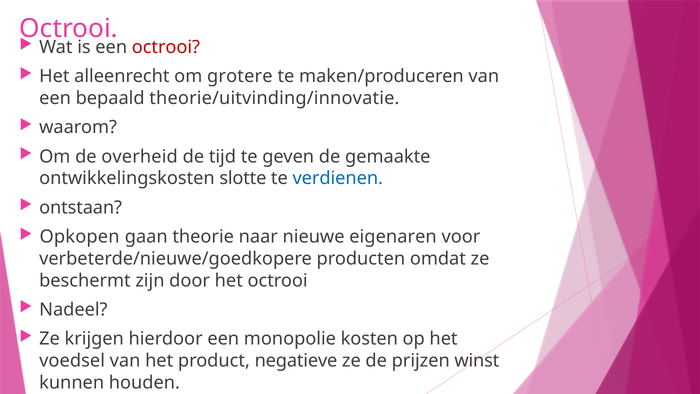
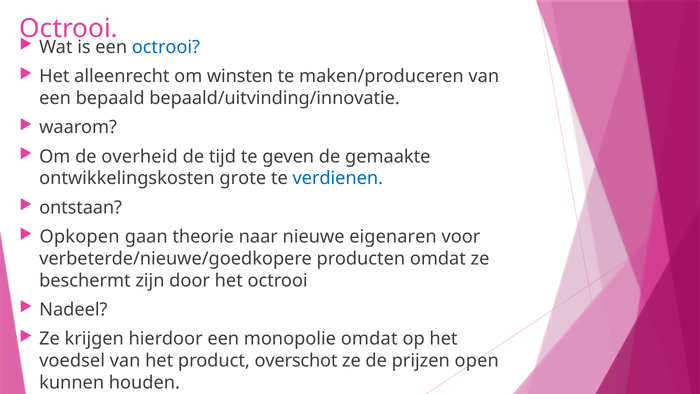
octrooi at (166, 47) colour: red -> blue
grotere: grotere -> winsten
theorie/uitvinding/innovatie: theorie/uitvinding/innovatie -> bepaald/uitvinding/innovatie
slotte: slotte -> grote
monopolie kosten: kosten -> omdat
negatieve: negatieve -> overschot
winst: winst -> open
